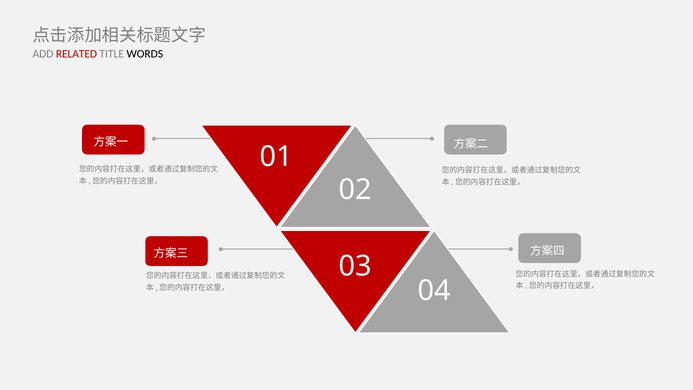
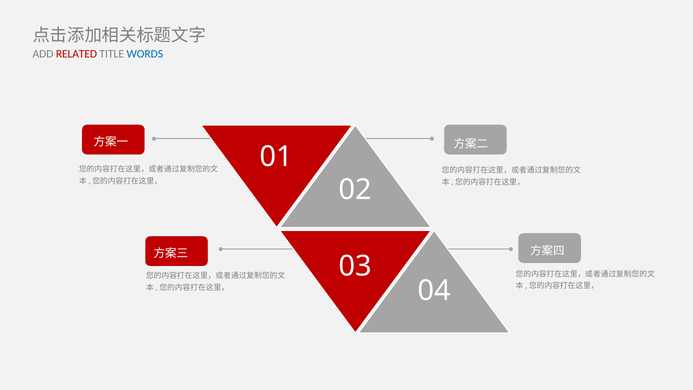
WORDS colour: black -> blue
